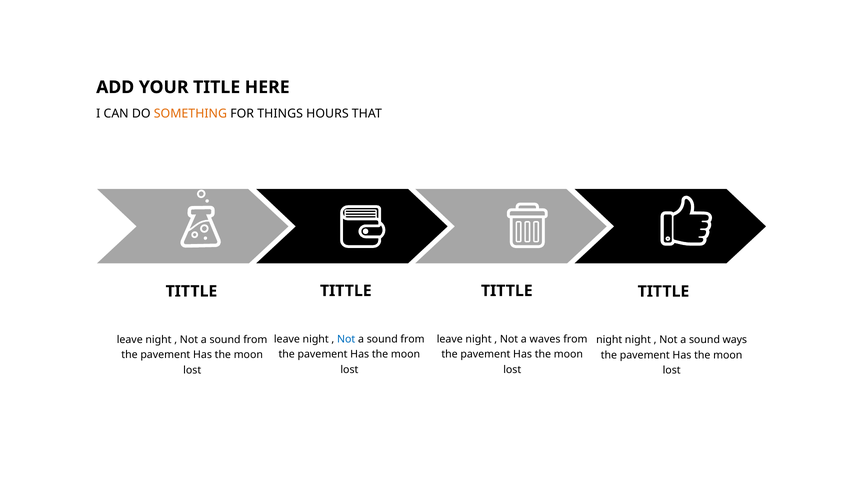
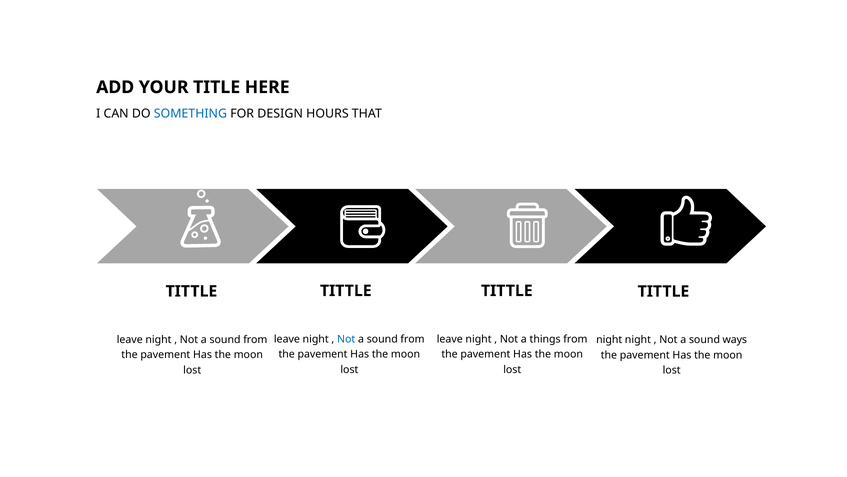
SOMETHING colour: orange -> blue
THINGS: THINGS -> DESIGN
waves: waves -> things
